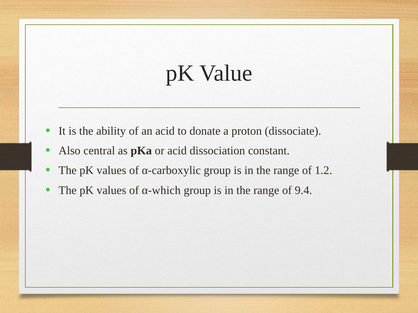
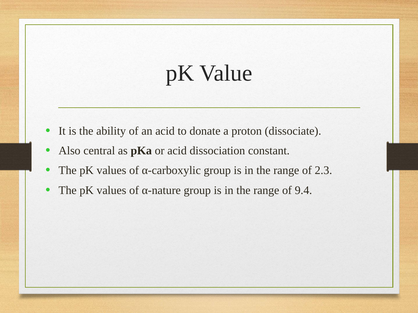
1.2: 1.2 -> 2.3
α-which: α-which -> α-nature
